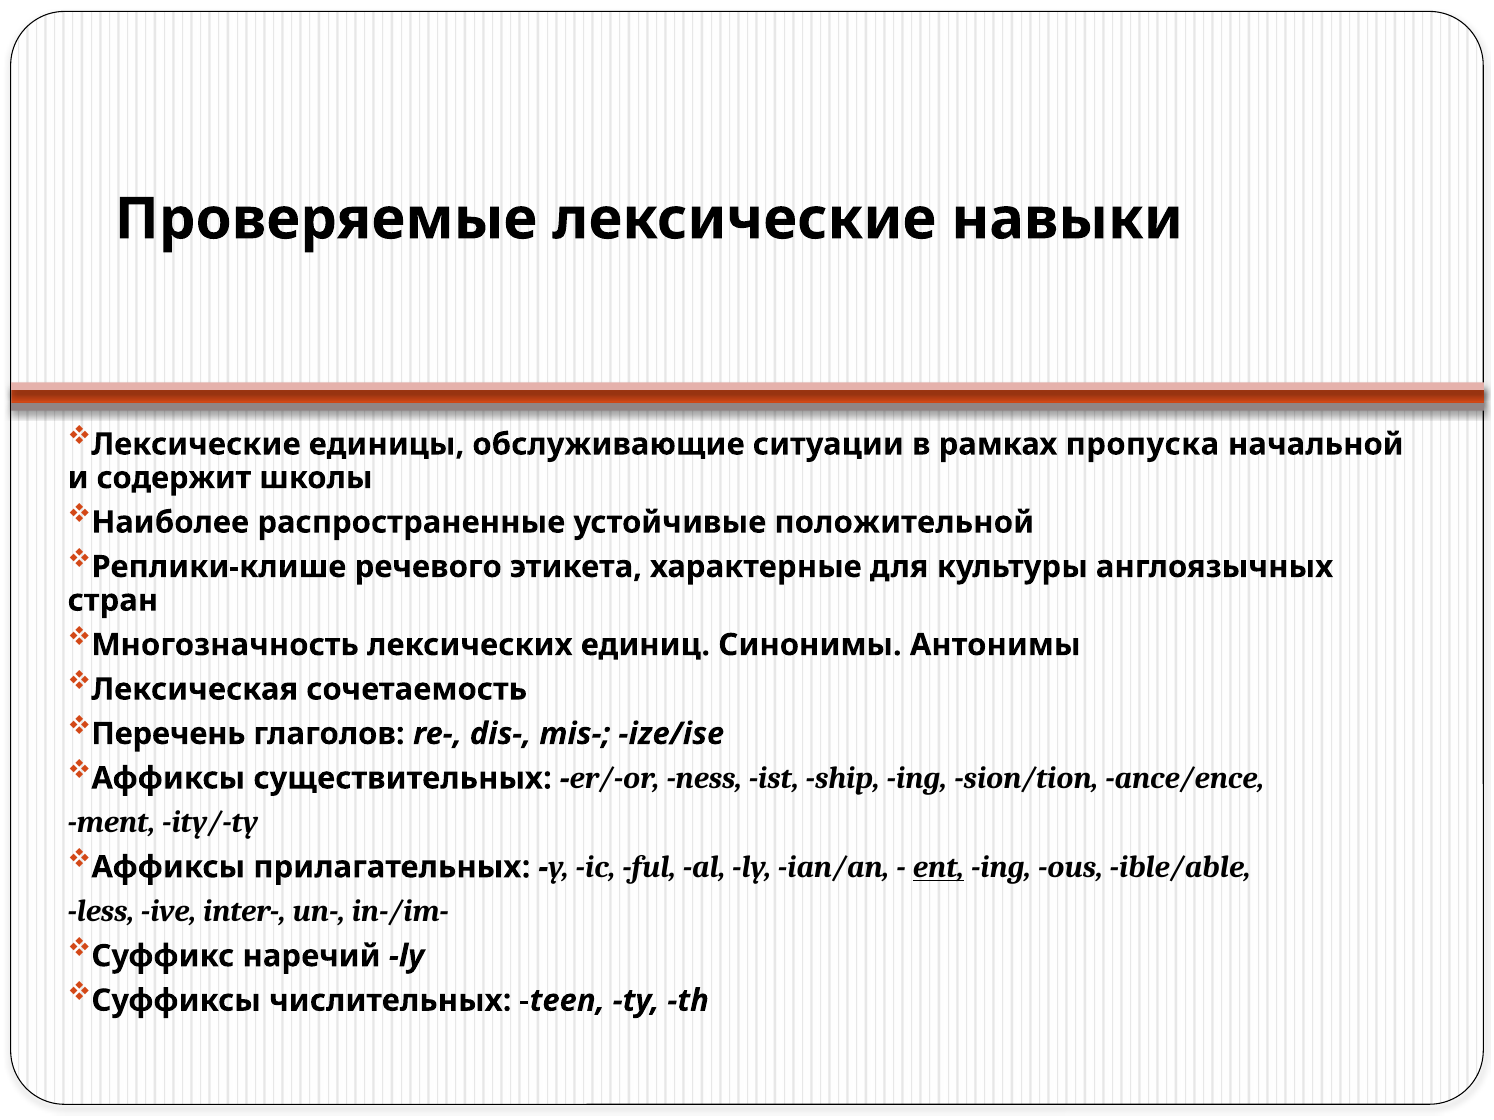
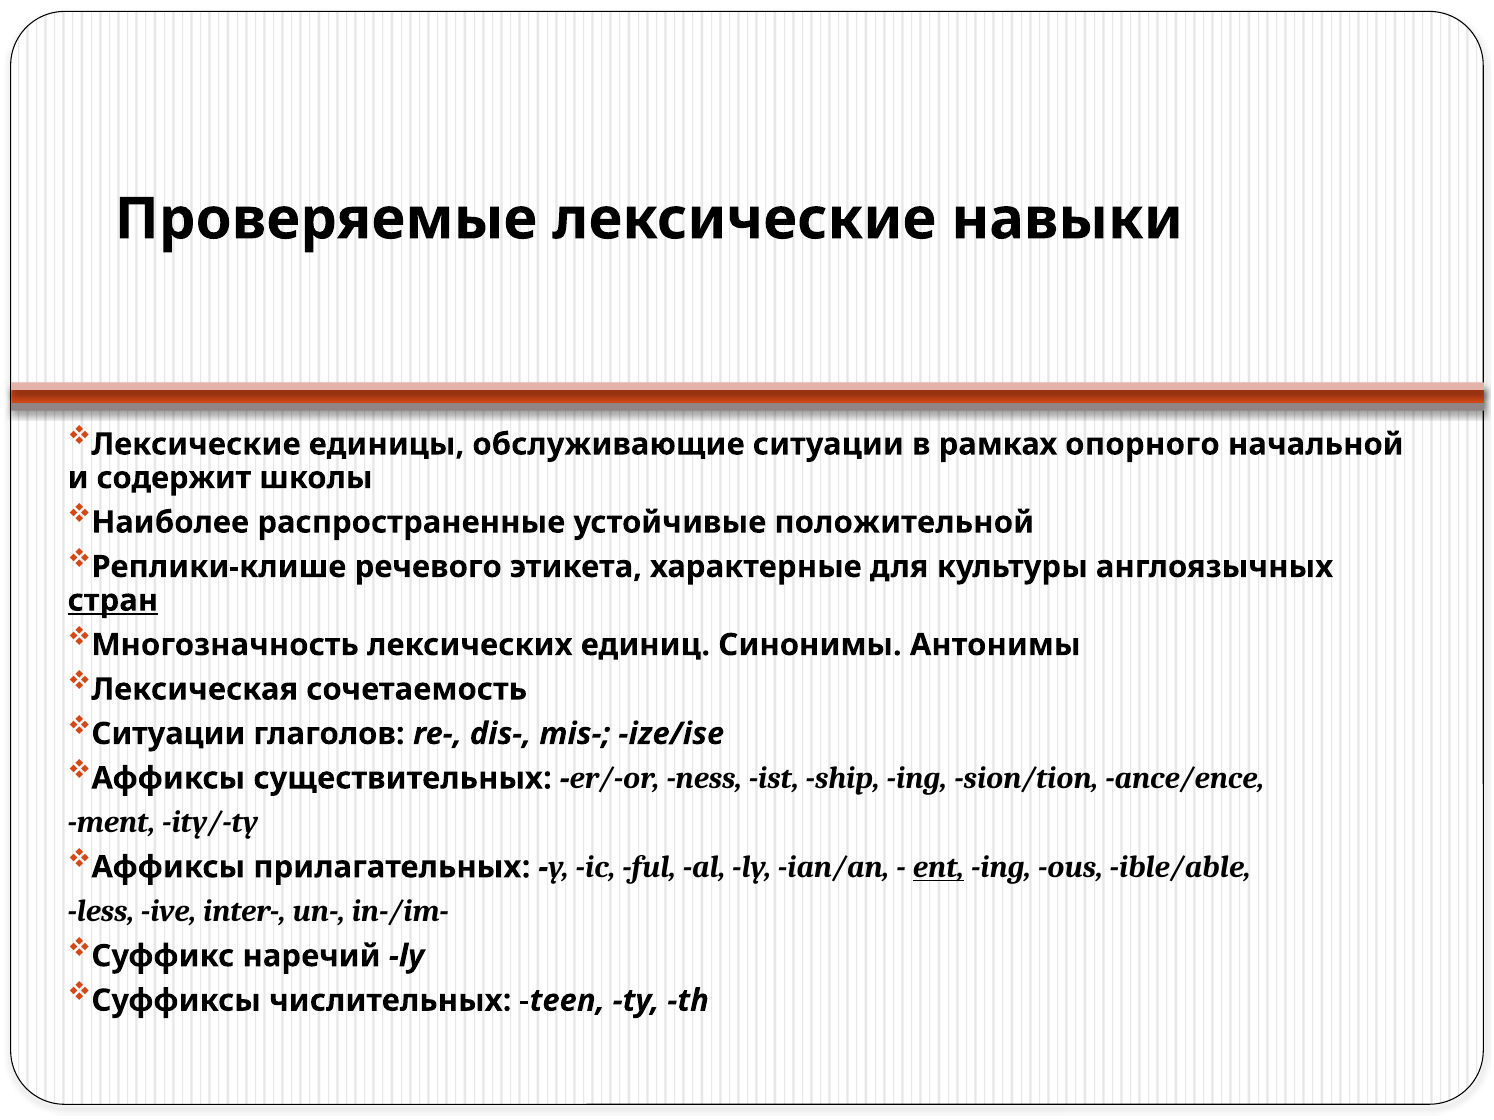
пропуска: пропуска -> опорного
стран underline: none -> present
Перечень at (168, 734): Перечень -> Ситуации
